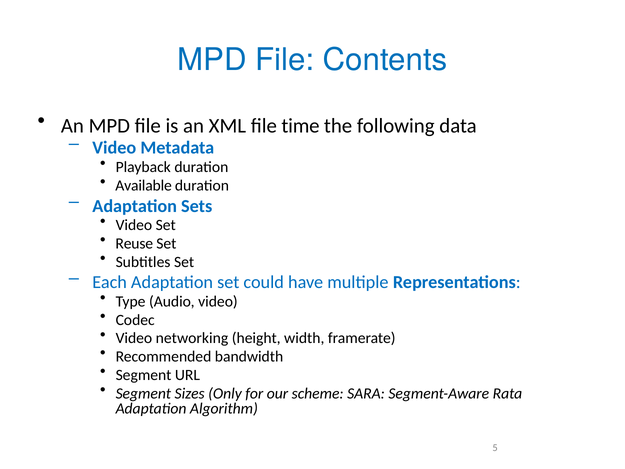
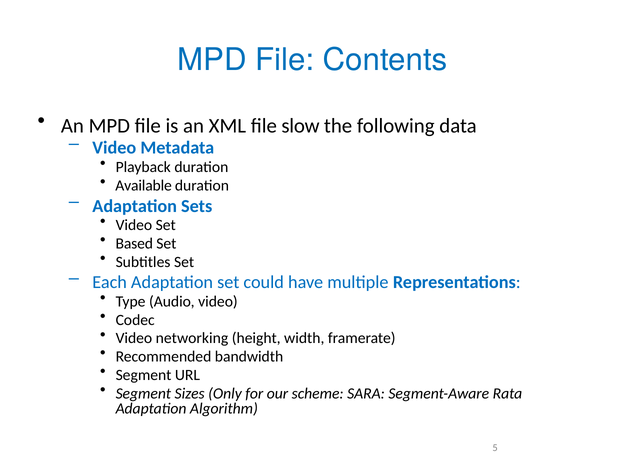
time: time -> slow
Reuse: Reuse -> Based
